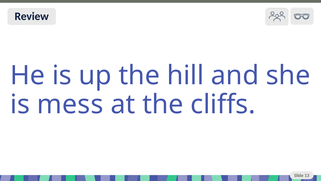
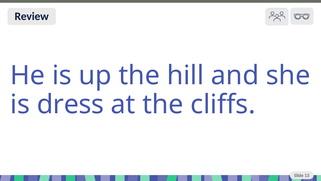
mess: mess -> dress
